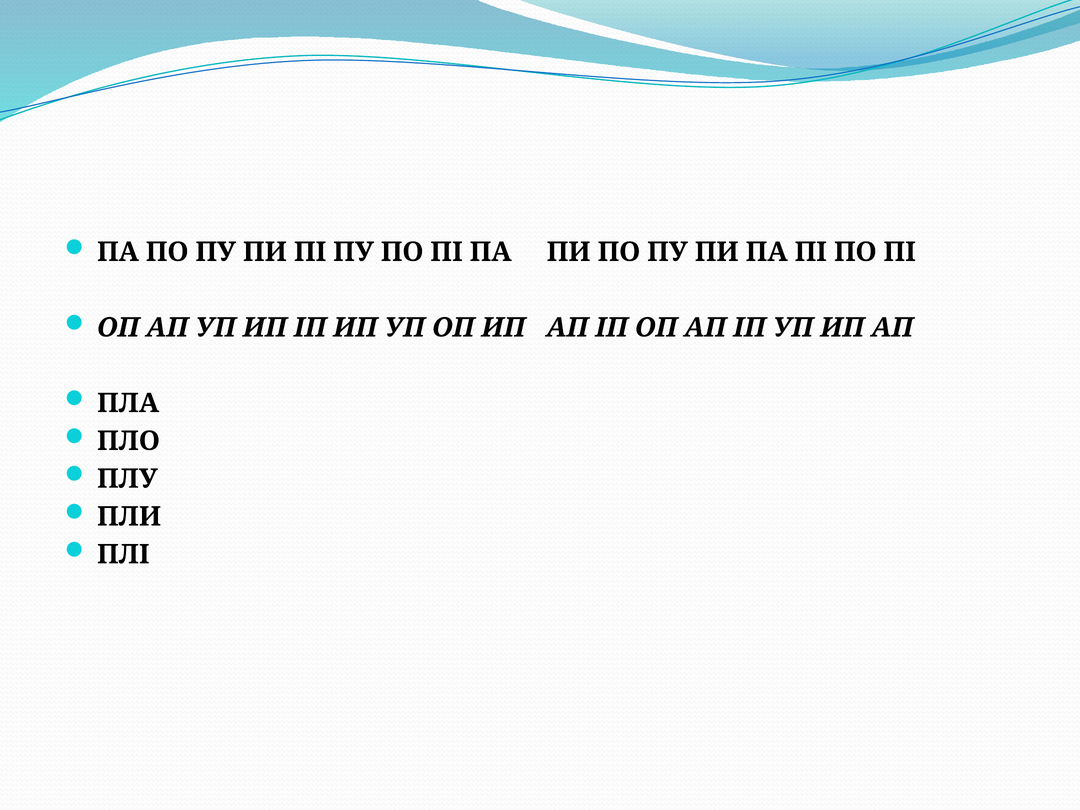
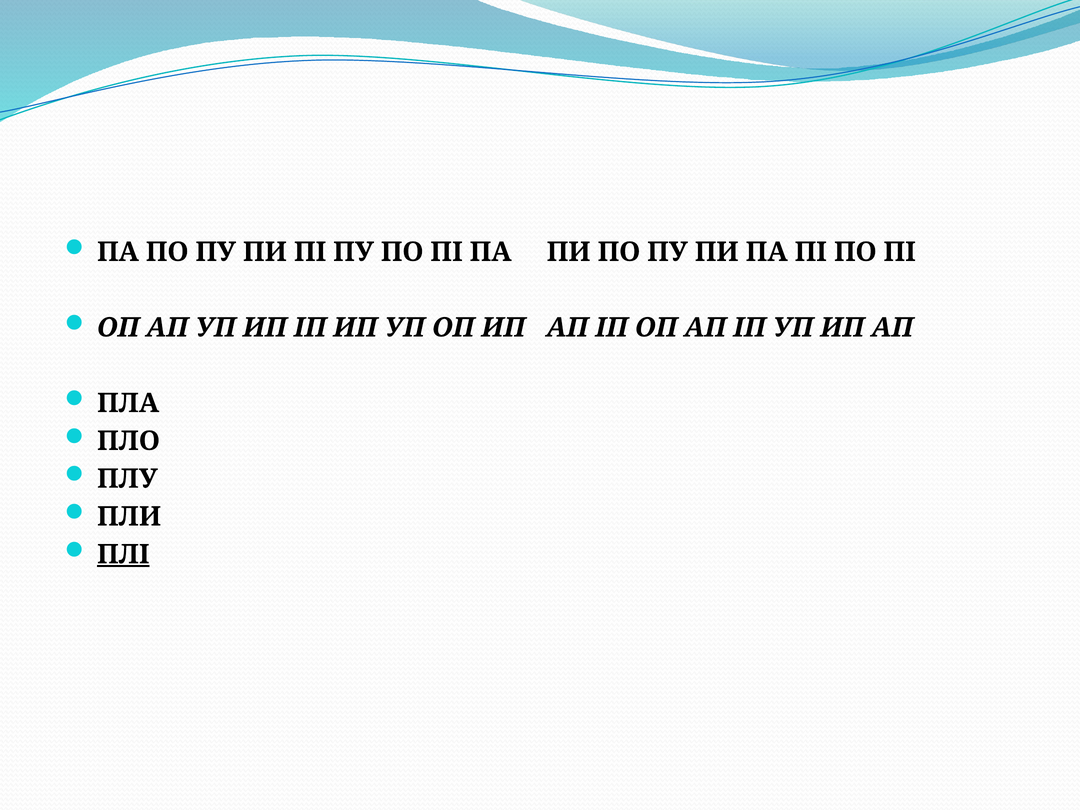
ПЛІ underline: none -> present
